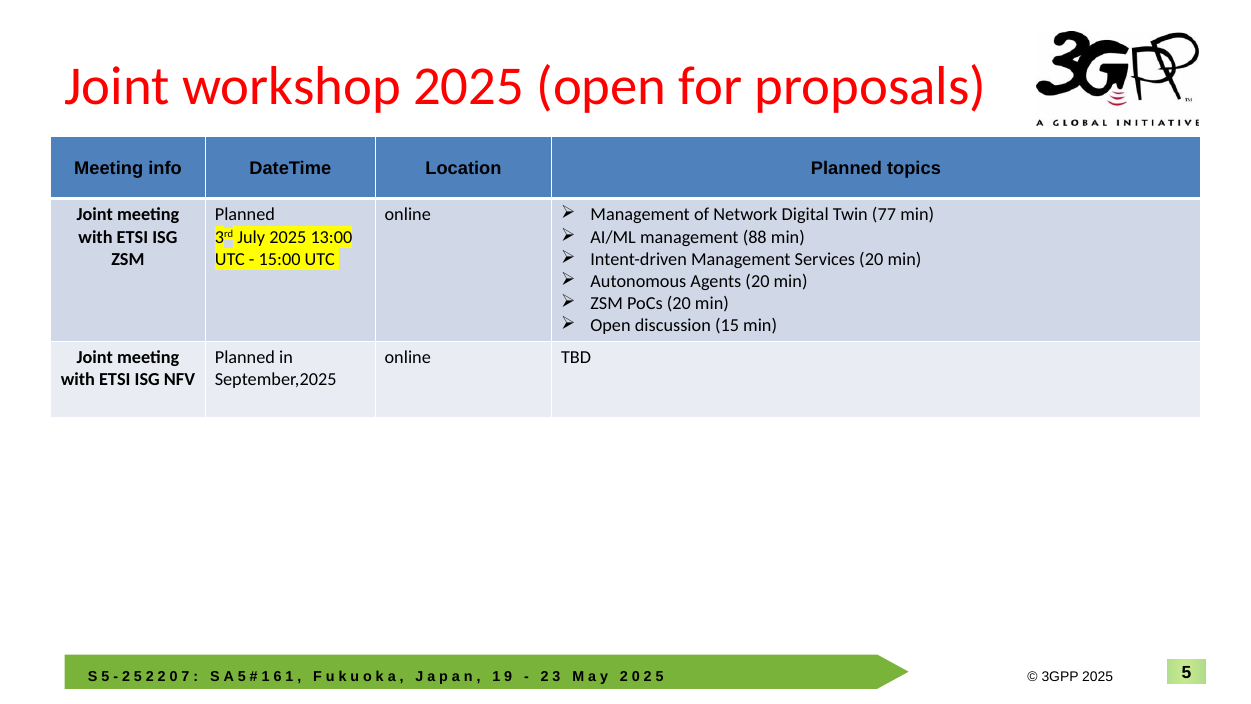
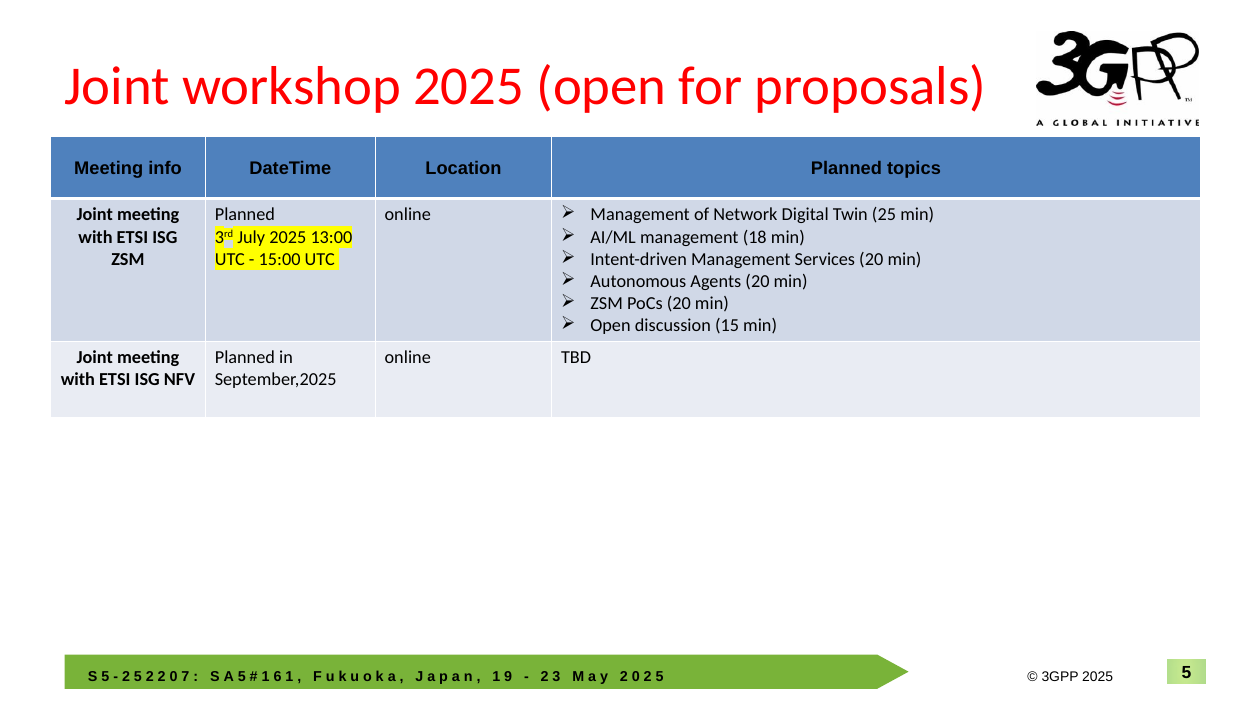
77: 77 -> 25
88: 88 -> 18
